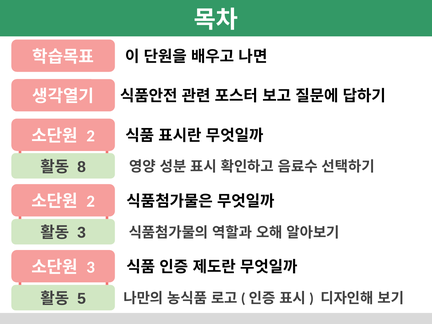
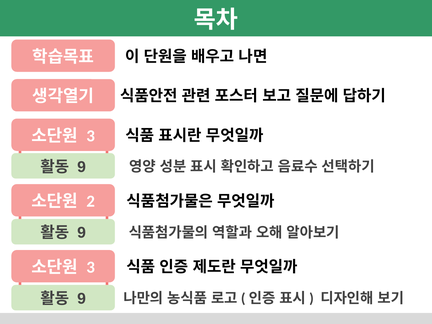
2 at (91, 136): 2 -> 3
8 at (82, 167): 8 -> 9
3 at (82, 233): 3 -> 9
5 at (82, 299): 5 -> 9
